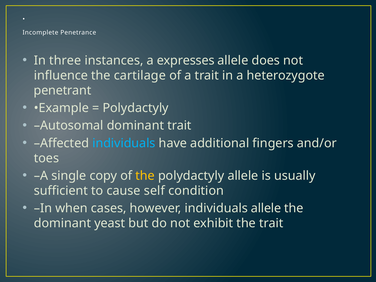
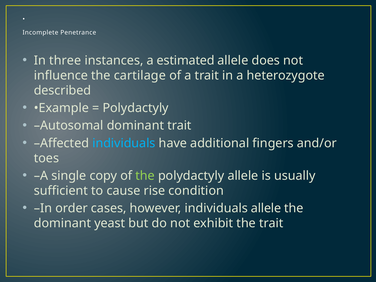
expresses: expresses -> estimated
penetrant: penetrant -> described
the at (145, 176) colour: yellow -> light green
self: self -> rise
when: when -> order
